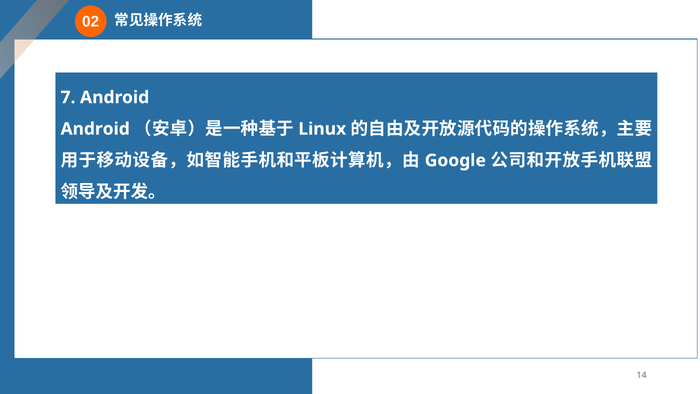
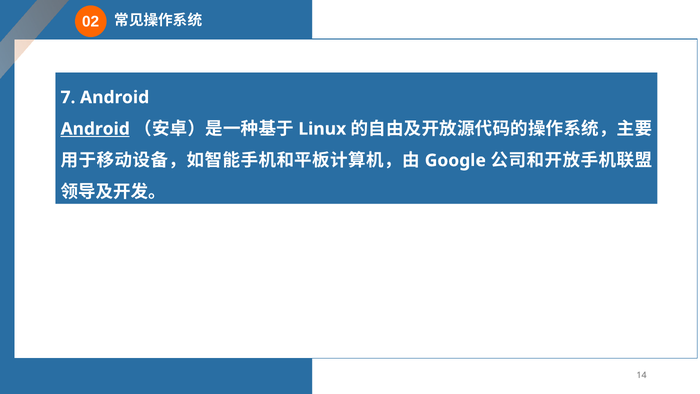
Android at (95, 129) underline: none -> present
